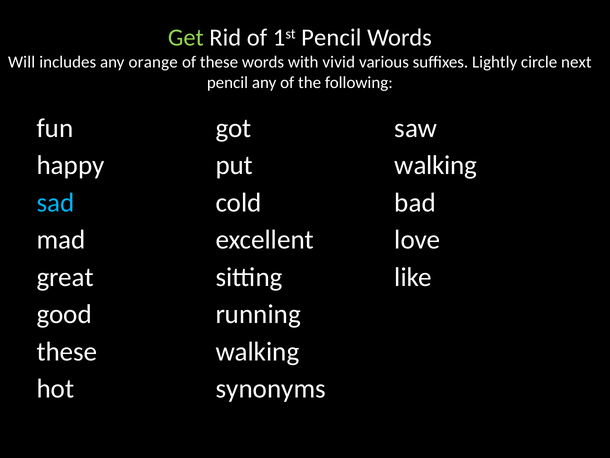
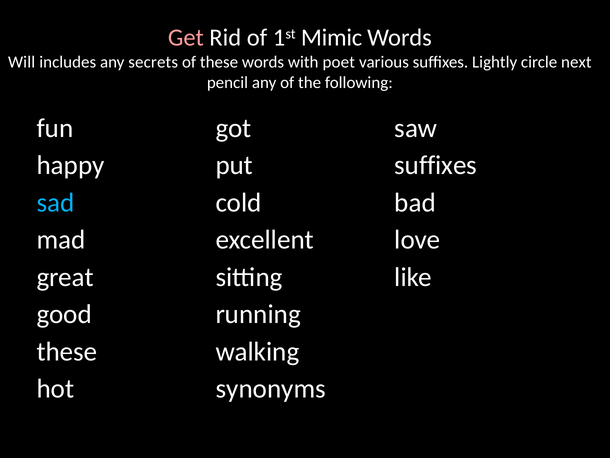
Get colour: light green -> pink
1st Pencil: Pencil -> Mimic
orange: orange -> secrets
vivid: vivid -> poet
walking at (436, 165): walking -> suffixes
